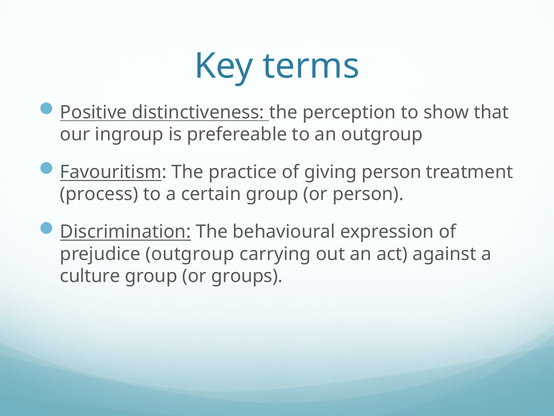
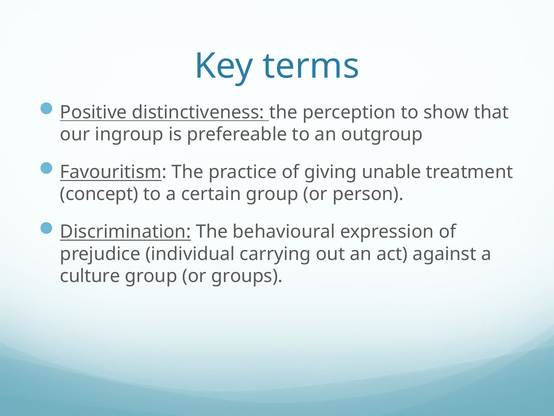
giving person: person -> unable
process: process -> concept
prejudice outgroup: outgroup -> individual
